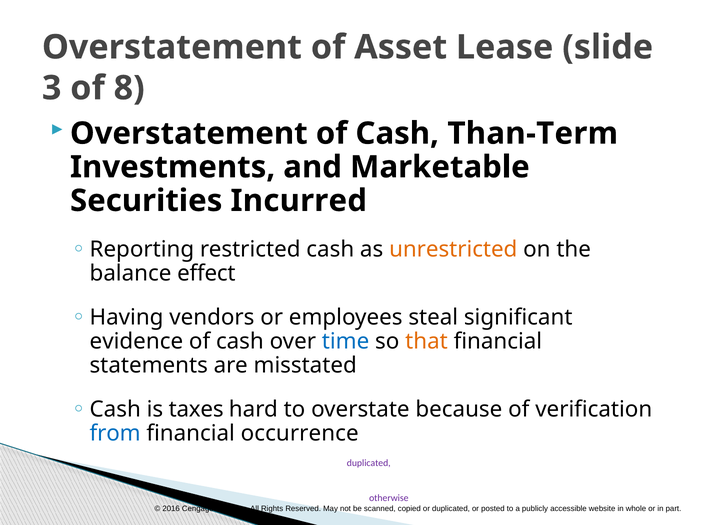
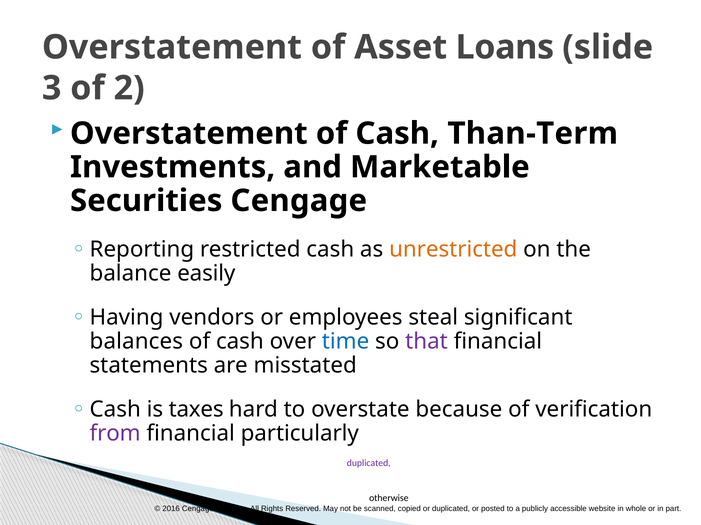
Lease: Lease -> Loans
8: 8 -> 2
Securities Incurred: Incurred -> Cengage
effect: effect -> easily
evidence: evidence -> balances
that colour: orange -> purple
from colour: blue -> purple
occurrence: occurrence -> particularly
otherwise colour: purple -> black
